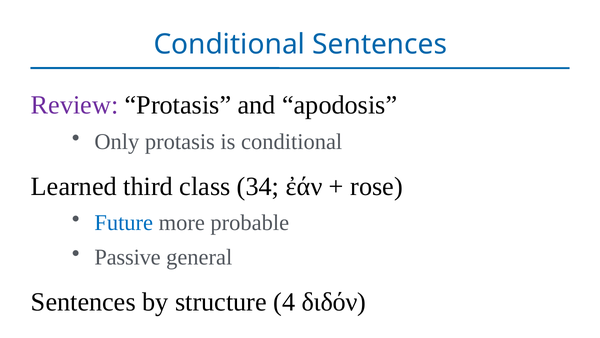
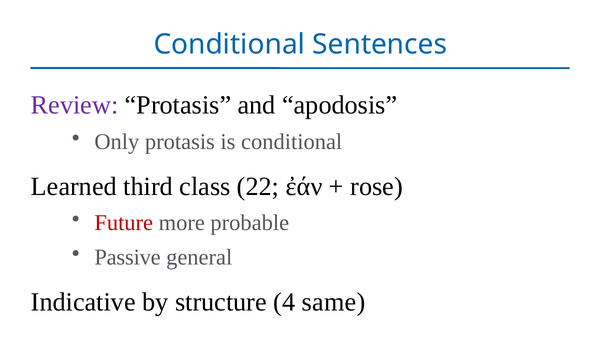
34: 34 -> 22
Future colour: blue -> red
Sentences at (83, 302): Sentences -> Indicative
διδόν: διδόν -> same
